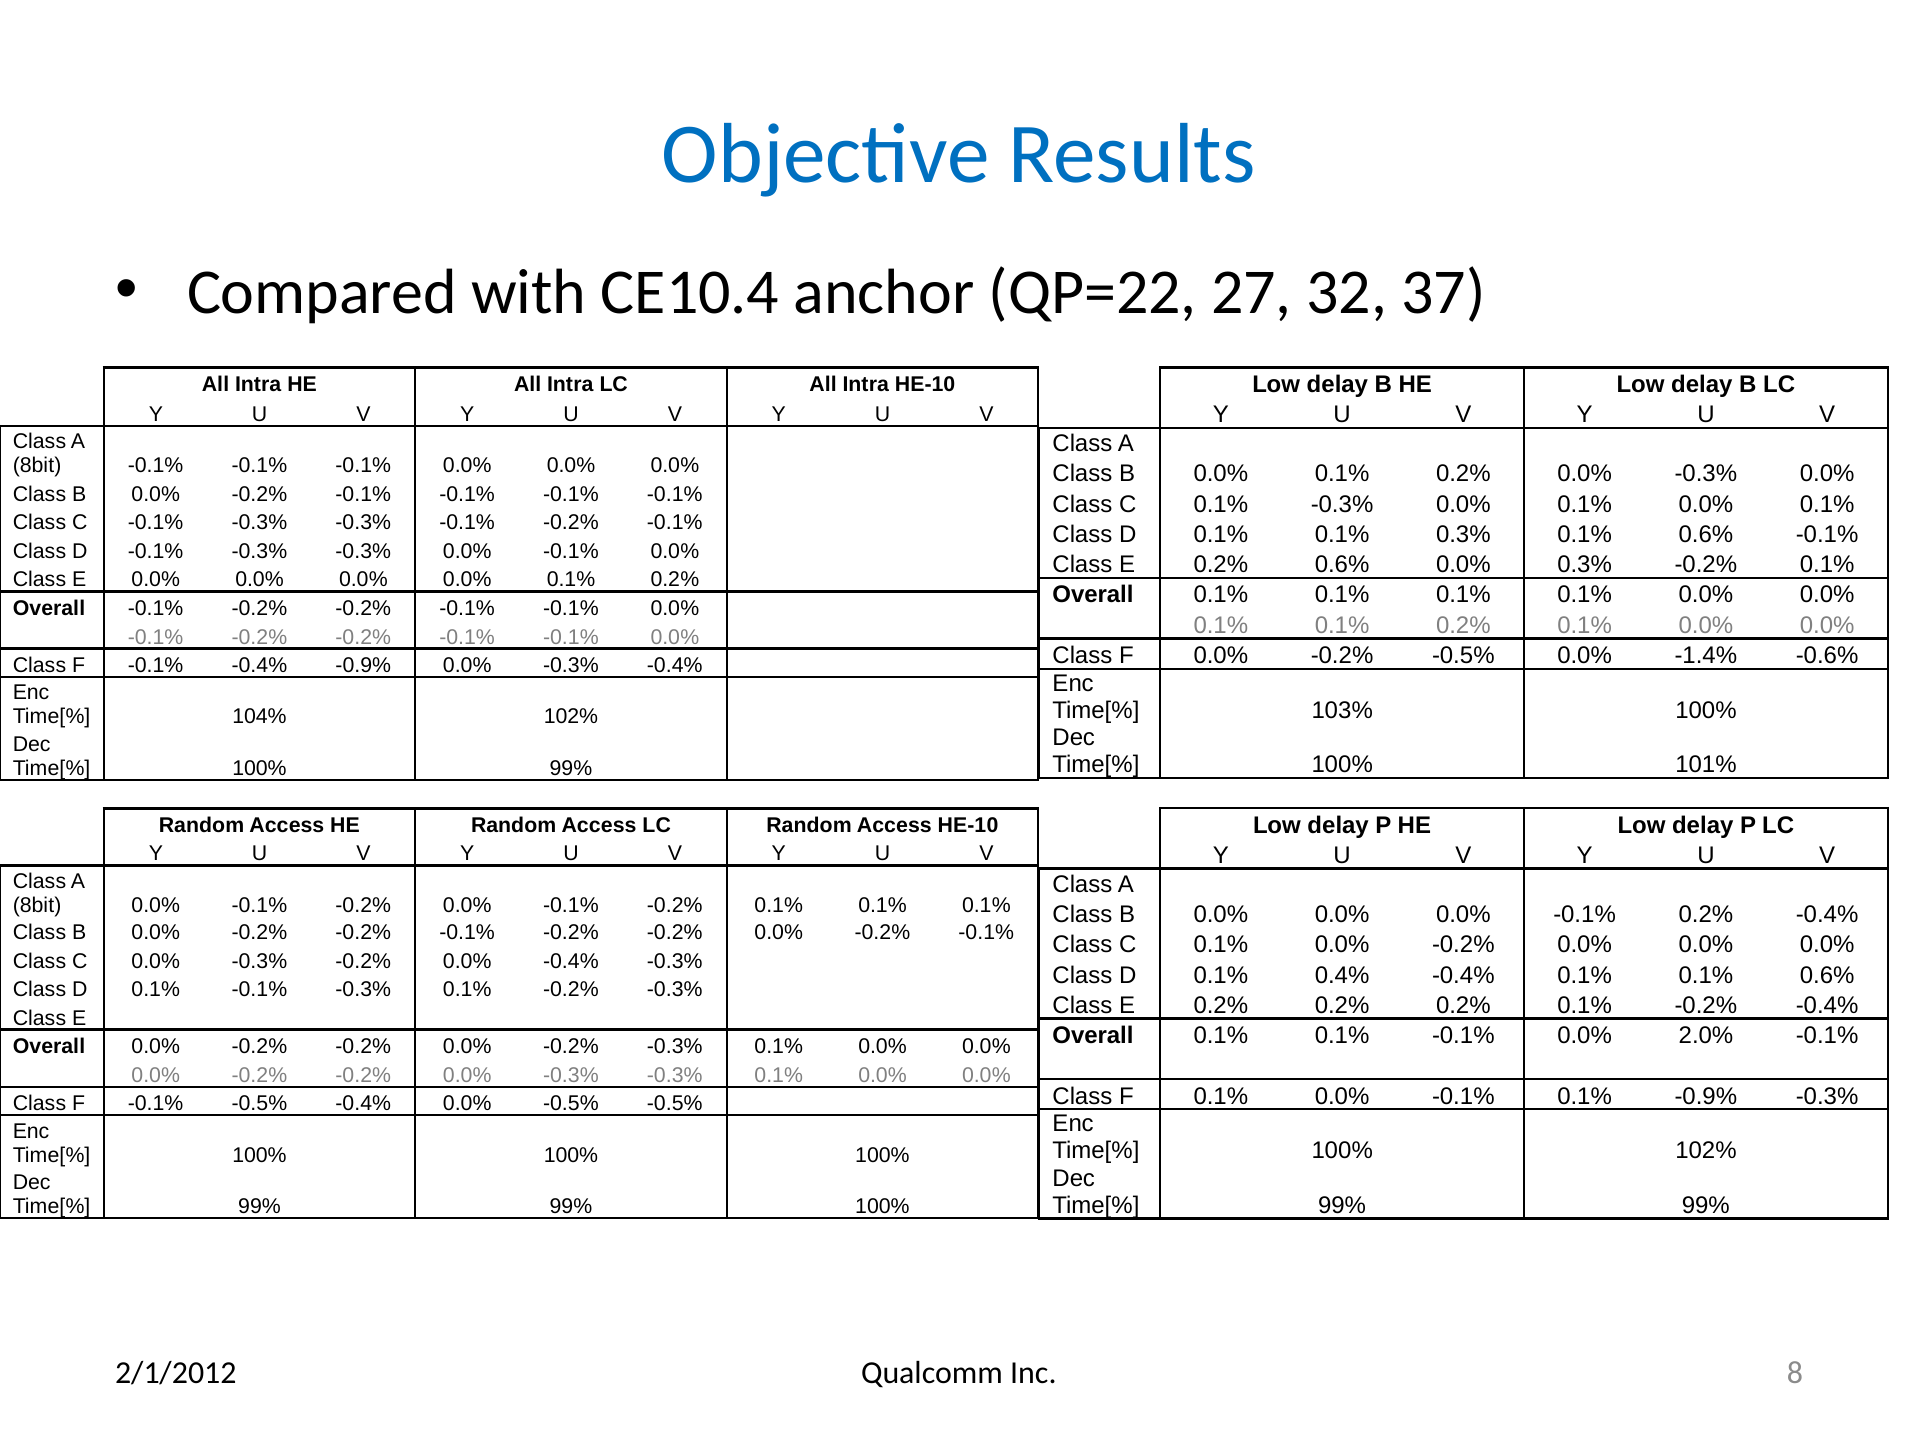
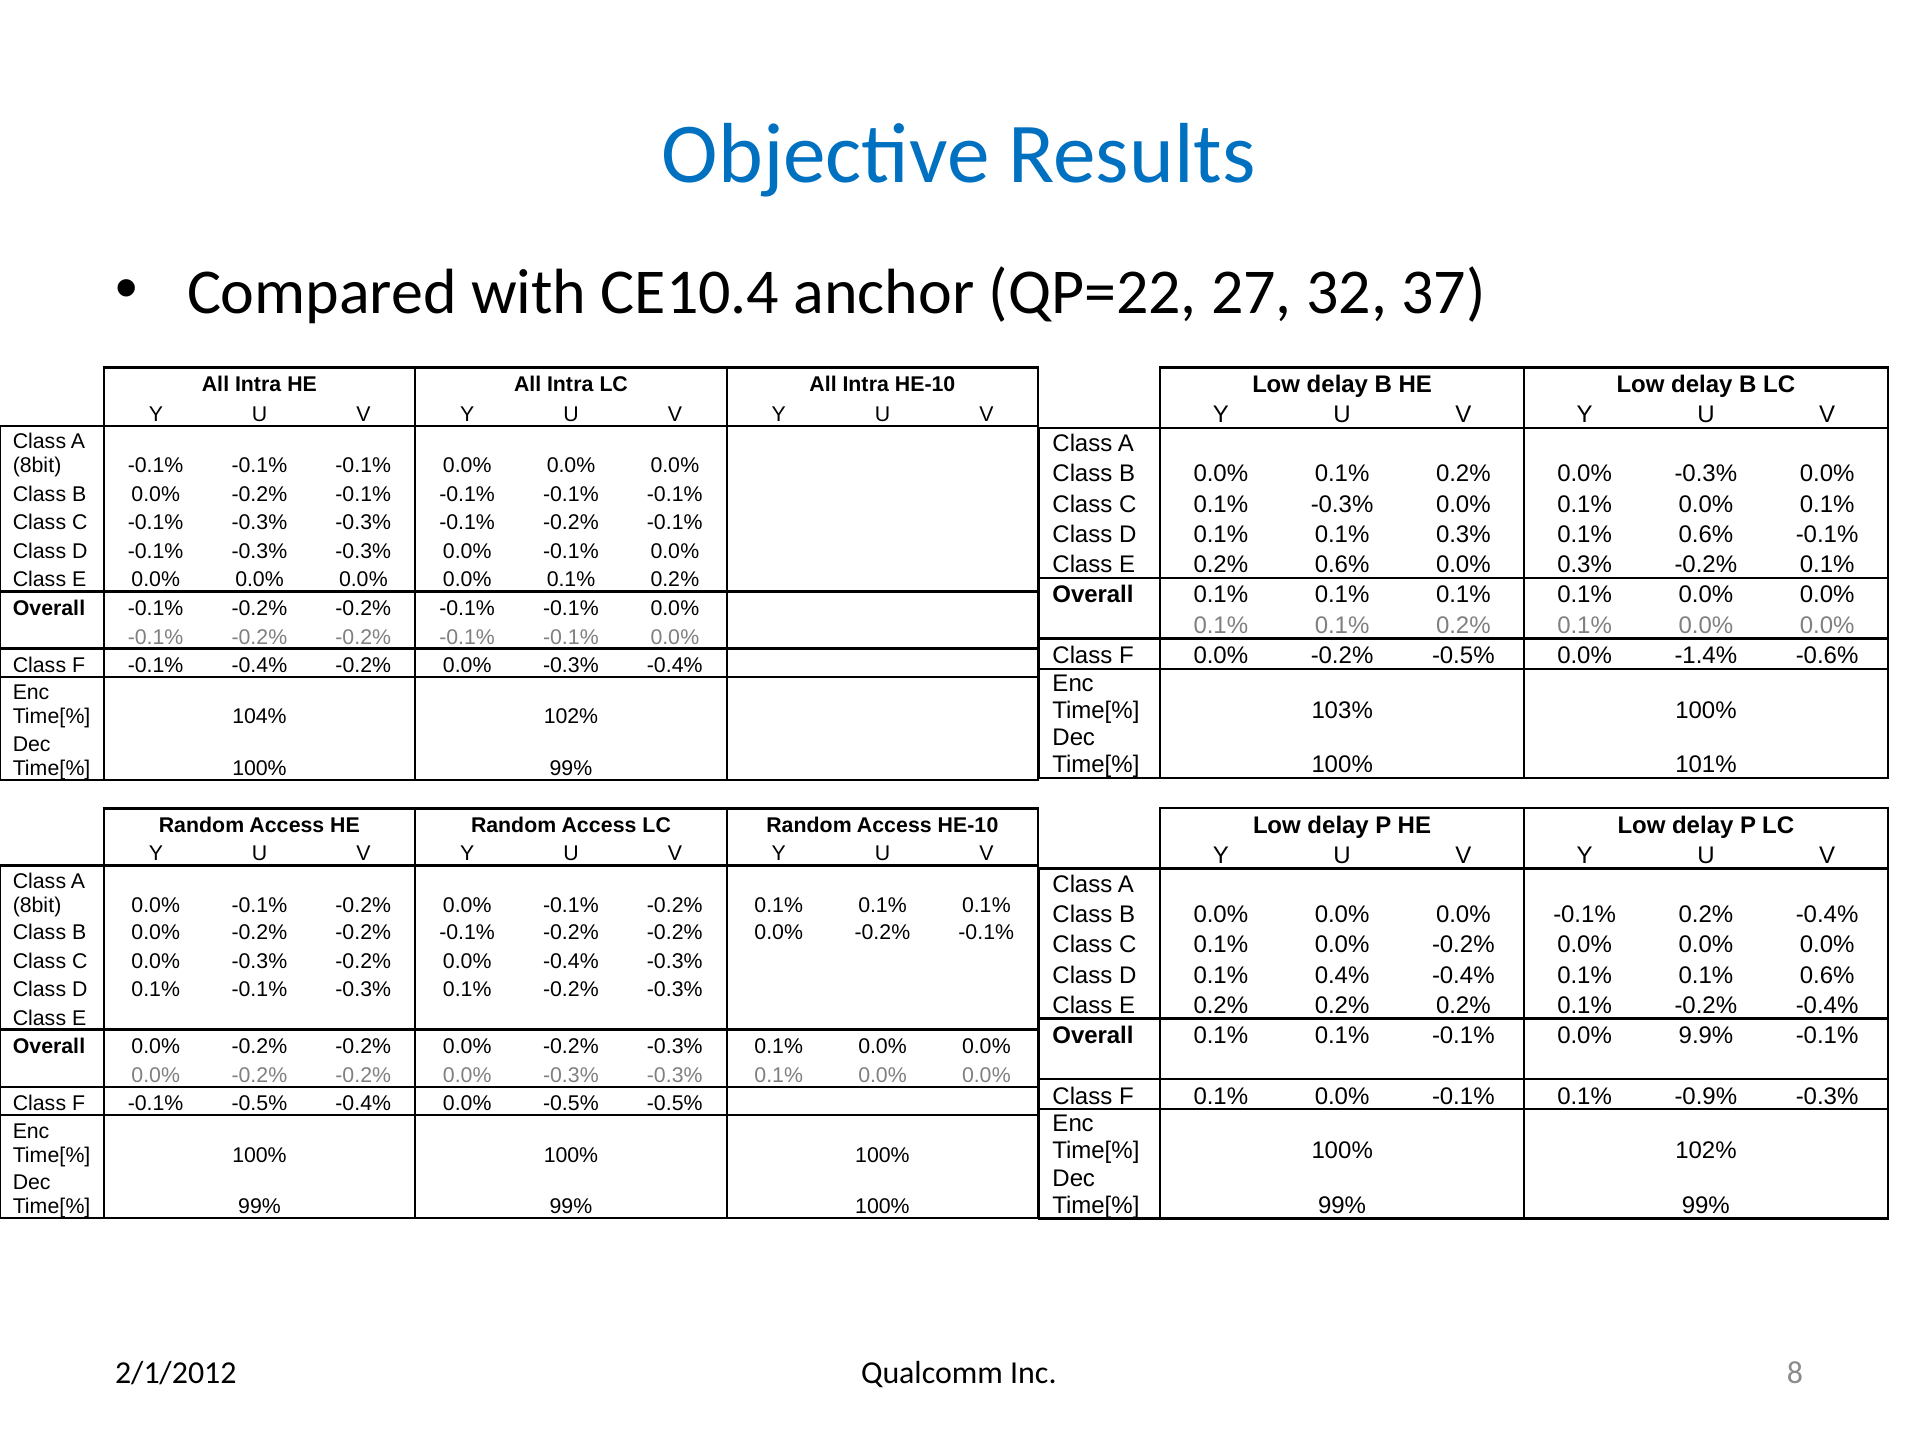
-0.4% -0.9%: -0.9% -> -0.2%
2.0%: 2.0% -> 9.9%
